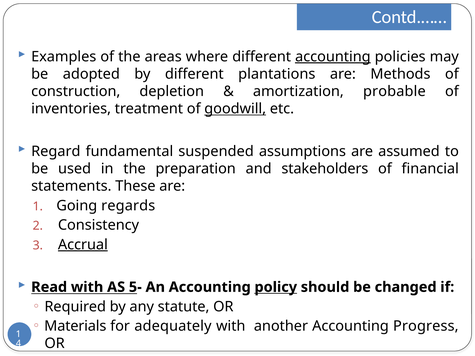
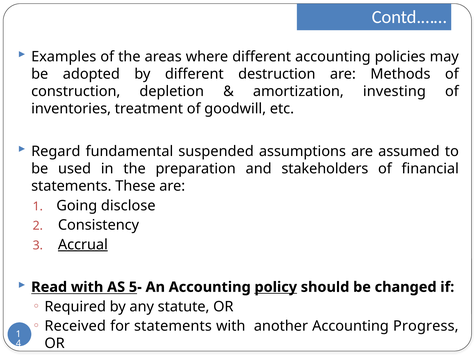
accounting at (333, 57) underline: present -> none
plantations: plantations -> destruction
probable: probable -> investing
goodwill underline: present -> none
regards: regards -> disclose
Materials: Materials -> Received
for adequately: adequately -> statements
